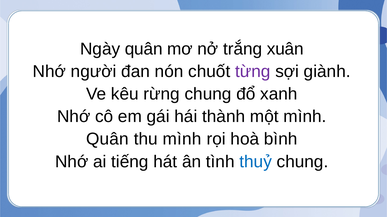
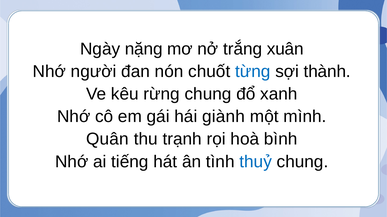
Ngày quân: quân -> nặng
từng colour: purple -> blue
giành: giành -> thành
thành: thành -> giành
thu mình: mình -> trạnh
